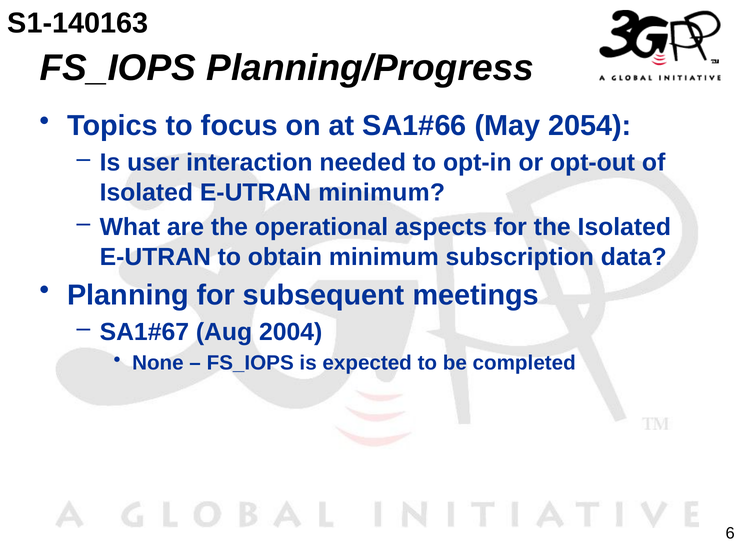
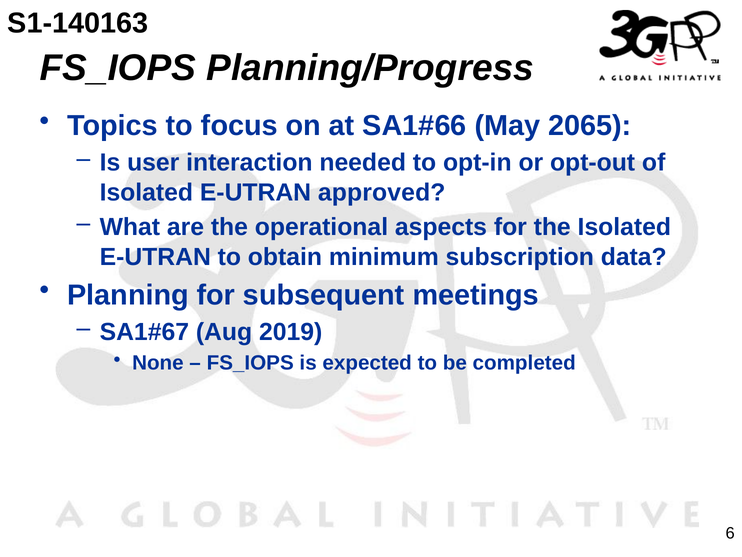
2054: 2054 -> 2065
E-UTRAN minimum: minimum -> approved
2004: 2004 -> 2019
